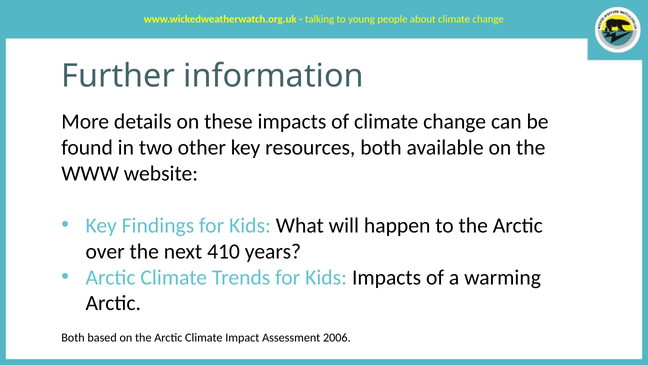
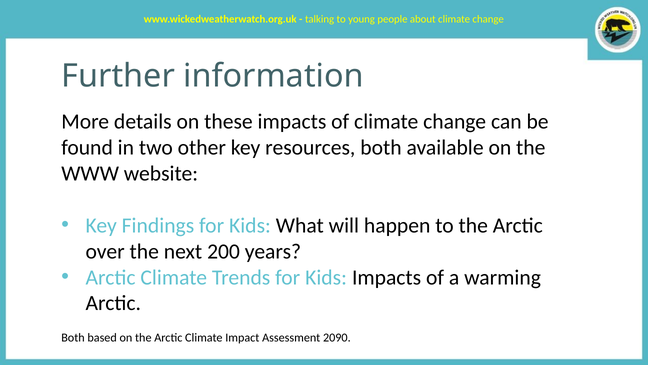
410: 410 -> 200
2006: 2006 -> 2090
